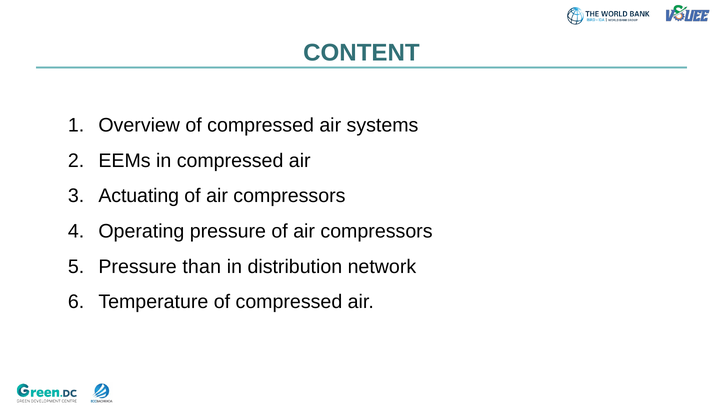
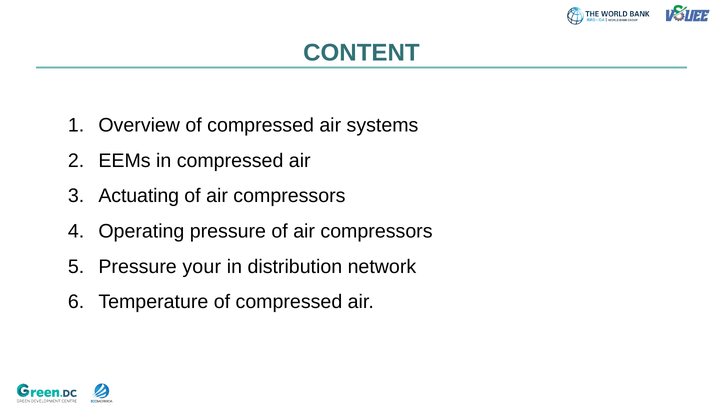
than: than -> your
